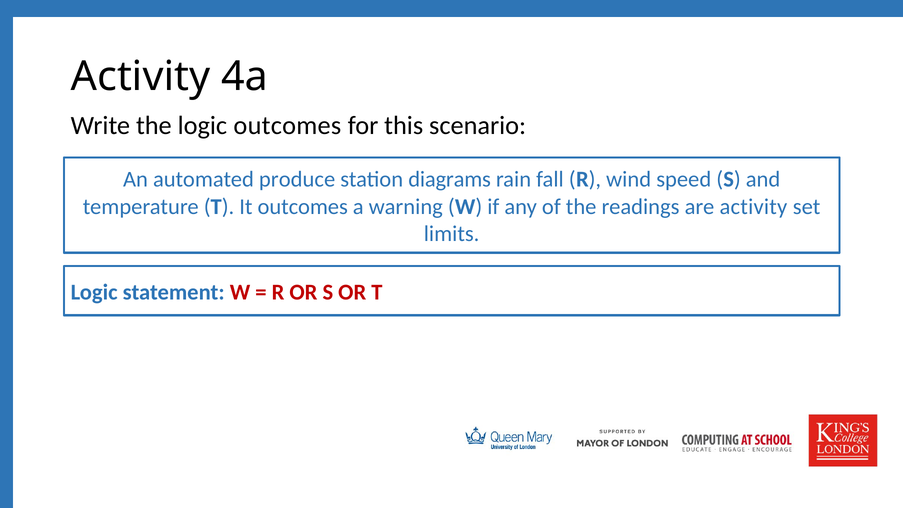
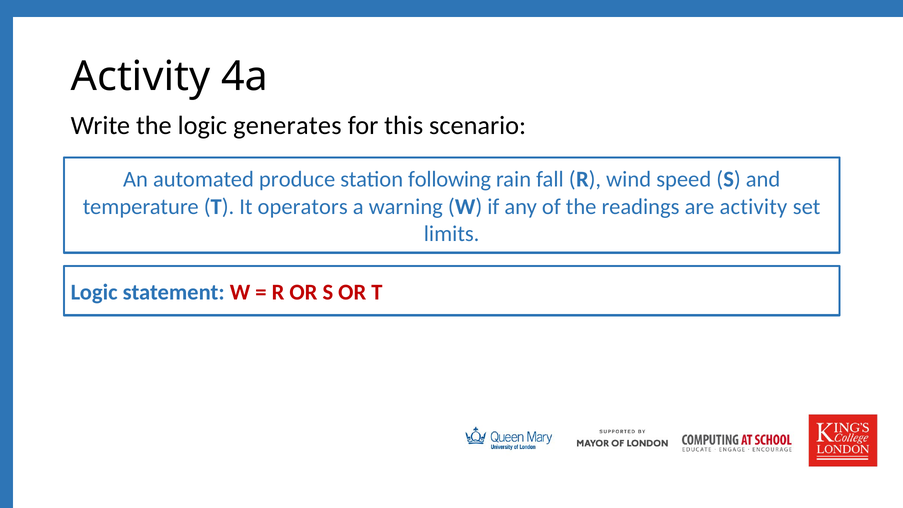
logic outcomes: outcomes -> generates
diagrams: diagrams -> following
It outcomes: outcomes -> operators
